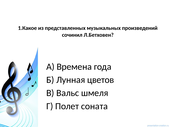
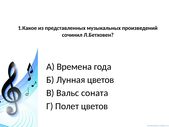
шмеля: шмеля -> соната
Полет соната: соната -> цветов
